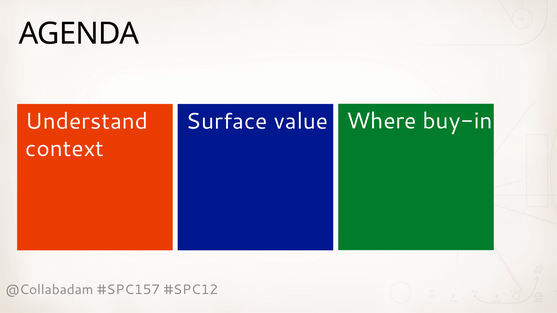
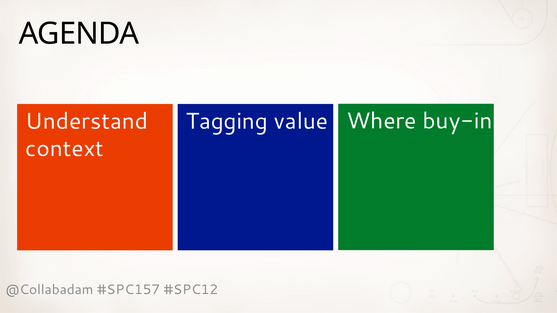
Surface: Surface -> Tagging
